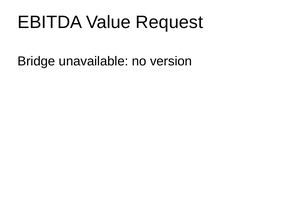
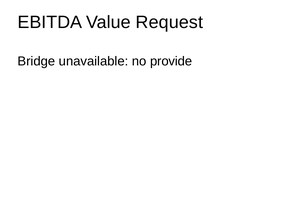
version: version -> provide
